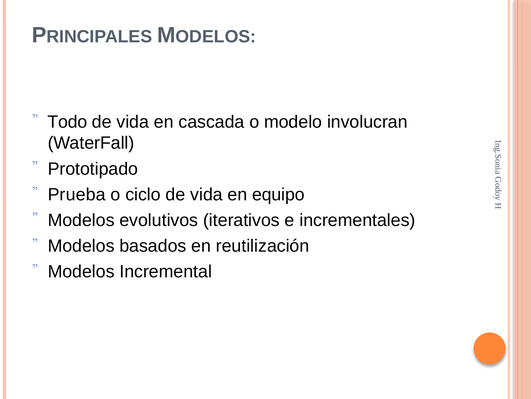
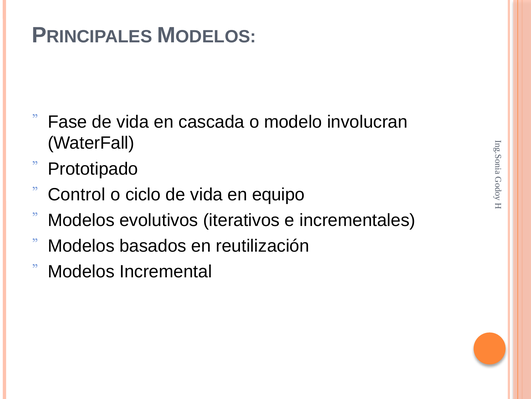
Todo: Todo -> Fase
Prueba: Prueba -> Control
